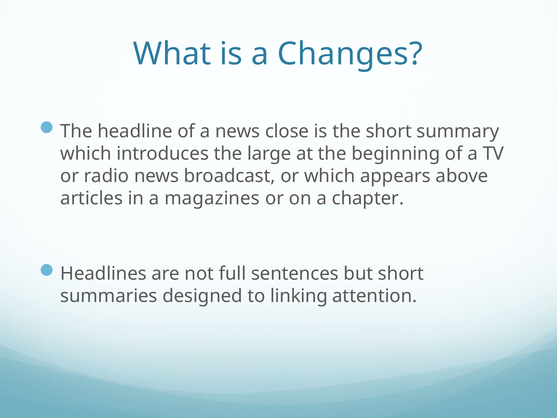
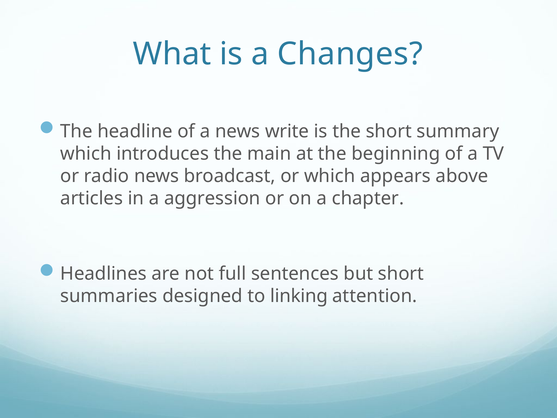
close: close -> write
large: large -> main
magazines: magazines -> aggression
